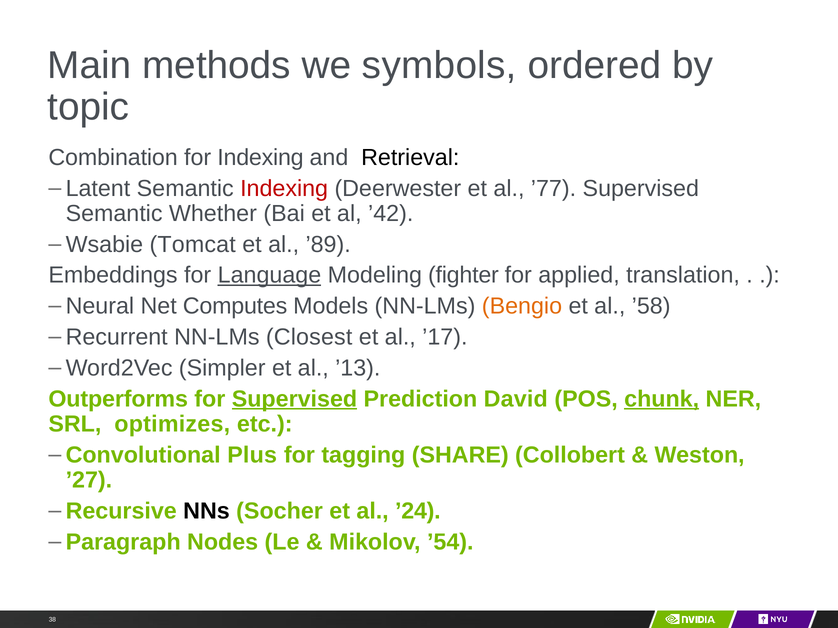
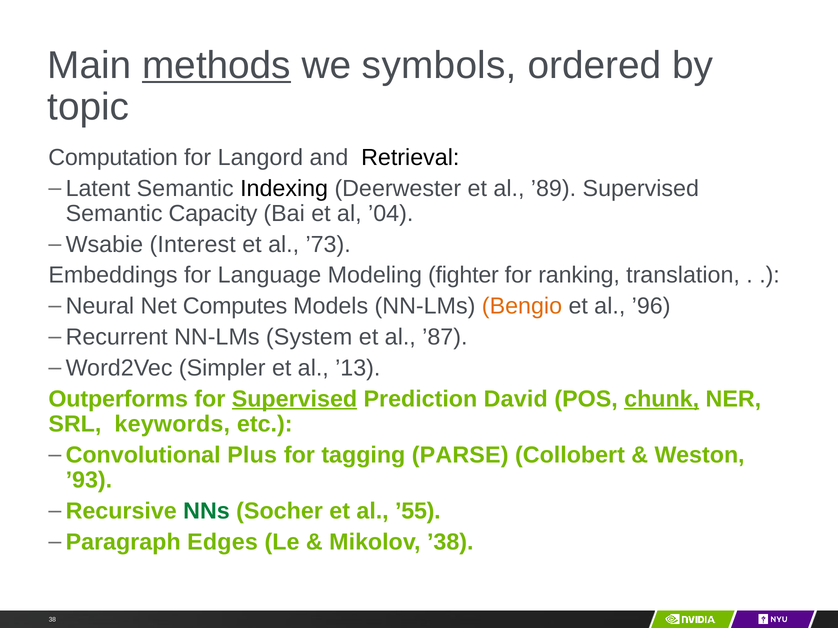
methods underline: none -> present
Combination: Combination -> Computation
for Indexing: Indexing -> Langord
Indexing at (284, 188) colour: red -> black
’77: ’77 -> ’89
Whether: Whether -> Capacity
’42: ’42 -> ’04
Tomcat: Tomcat -> Interest
’89: ’89 -> ’73
Language underline: present -> none
applied: applied -> ranking
’58: ’58 -> ’96
Closest: Closest -> System
’17: ’17 -> ’87
optimizes: optimizes -> keywords
SHARE: SHARE -> PARSE
’27: ’27 -> ’93
NNs colour: black -> green
’24: ’24 -> ’55
Nodes: Nodes -> Edges
’54: ’54 -> ’38
